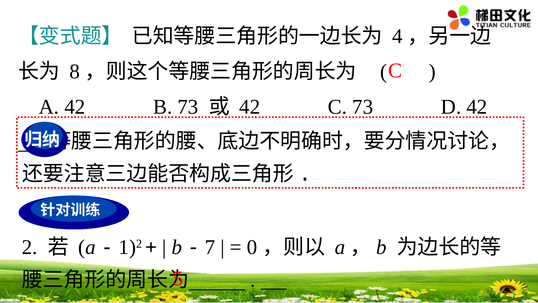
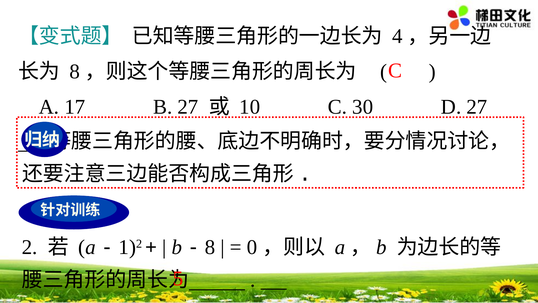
A 42: 42 -> 17
B 73: 73 -> 27
42 at (250, 107): 42 -> 10
C 73: 73 -> 30
D 42: 42 -> 27
7 at (210, 247): 7 -> 8
